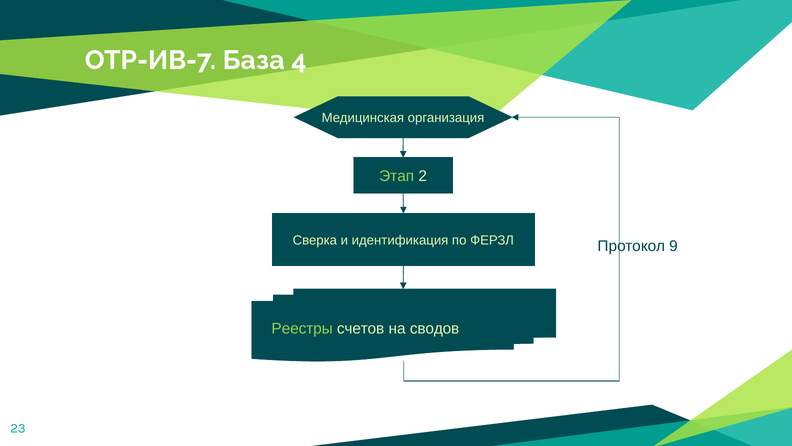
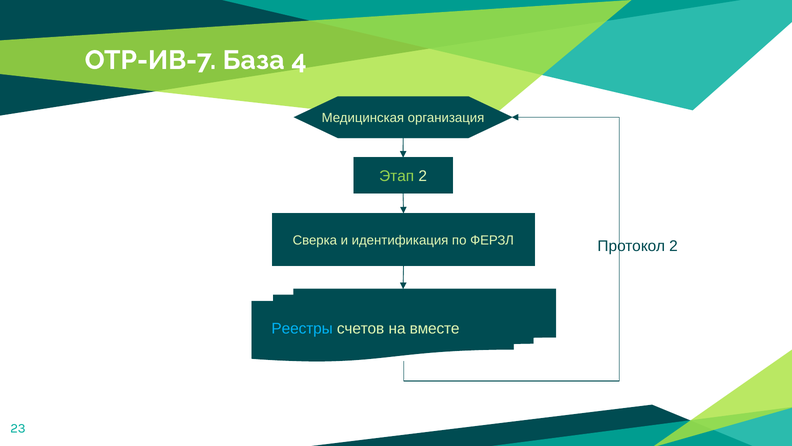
Протокол 9: 9 -> 2
Реестры colour: light green -> light blue
сводов: сводов -> вместе
